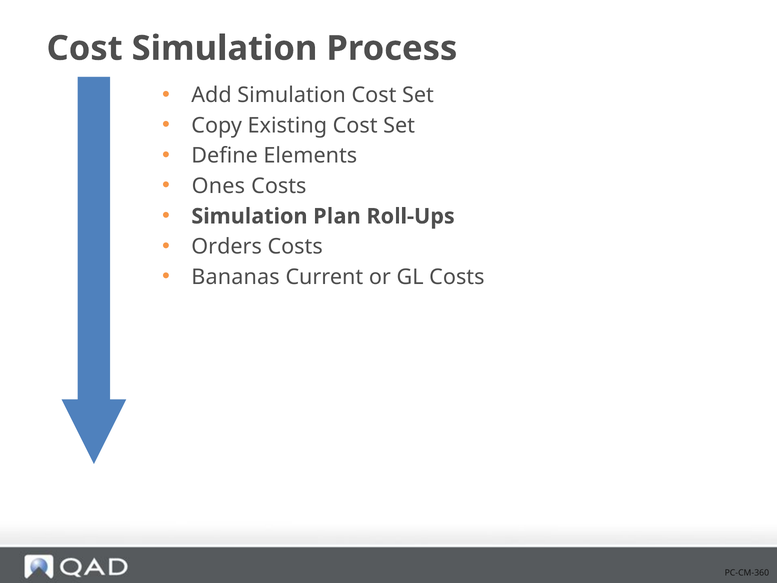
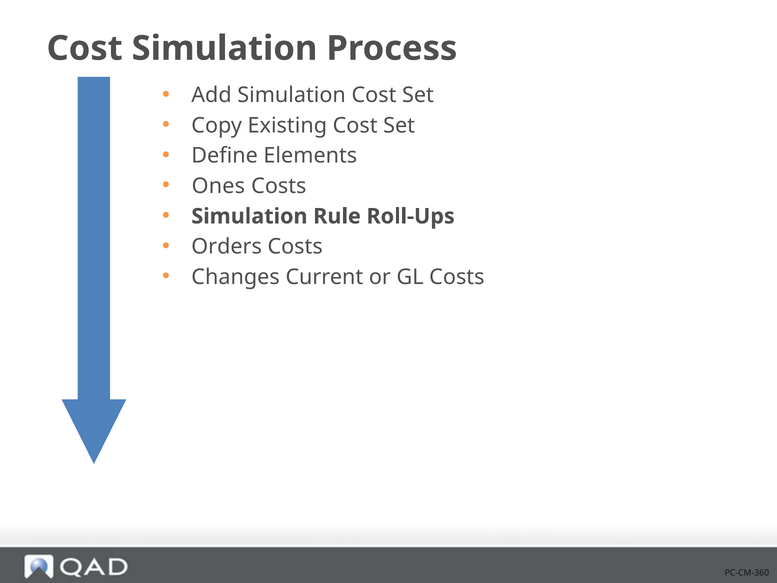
Plan: Plan -> Rule
Bananas: Bananas -> Changes
